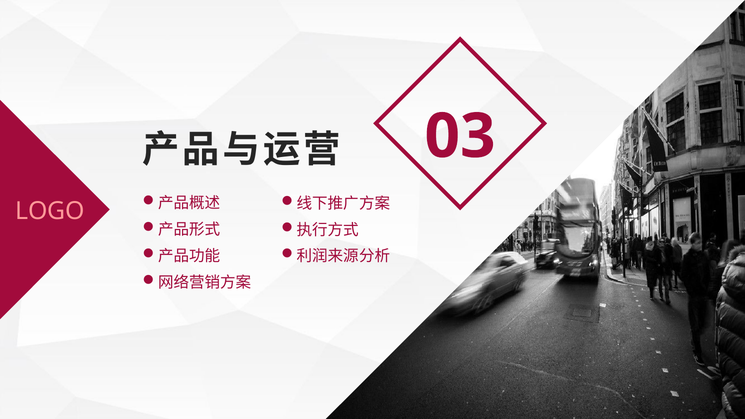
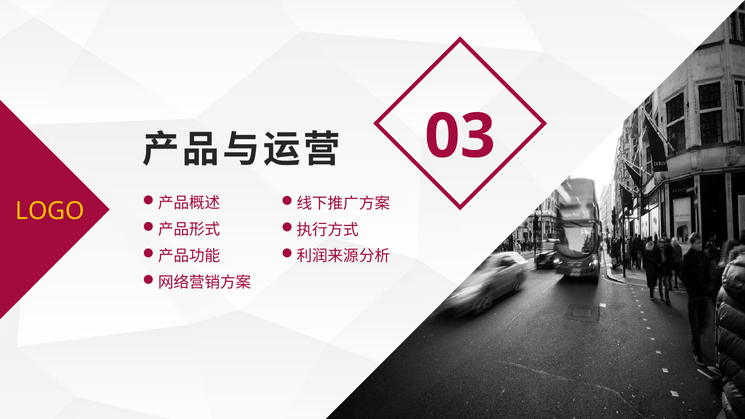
LOGO colour: pink -> yellow
